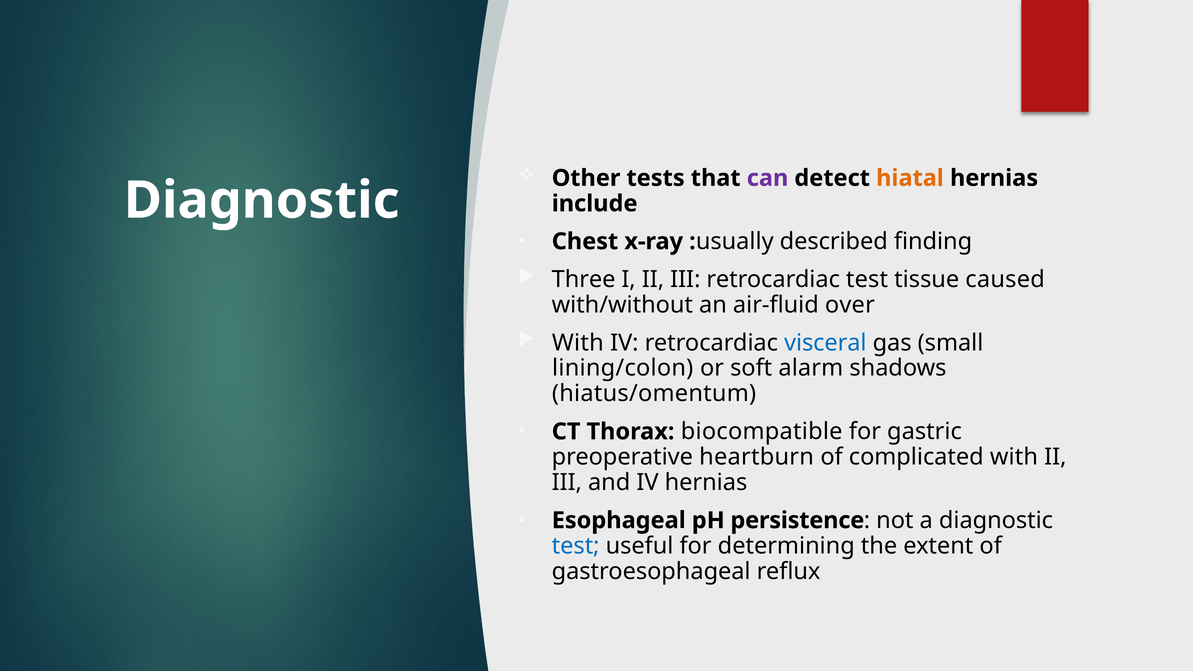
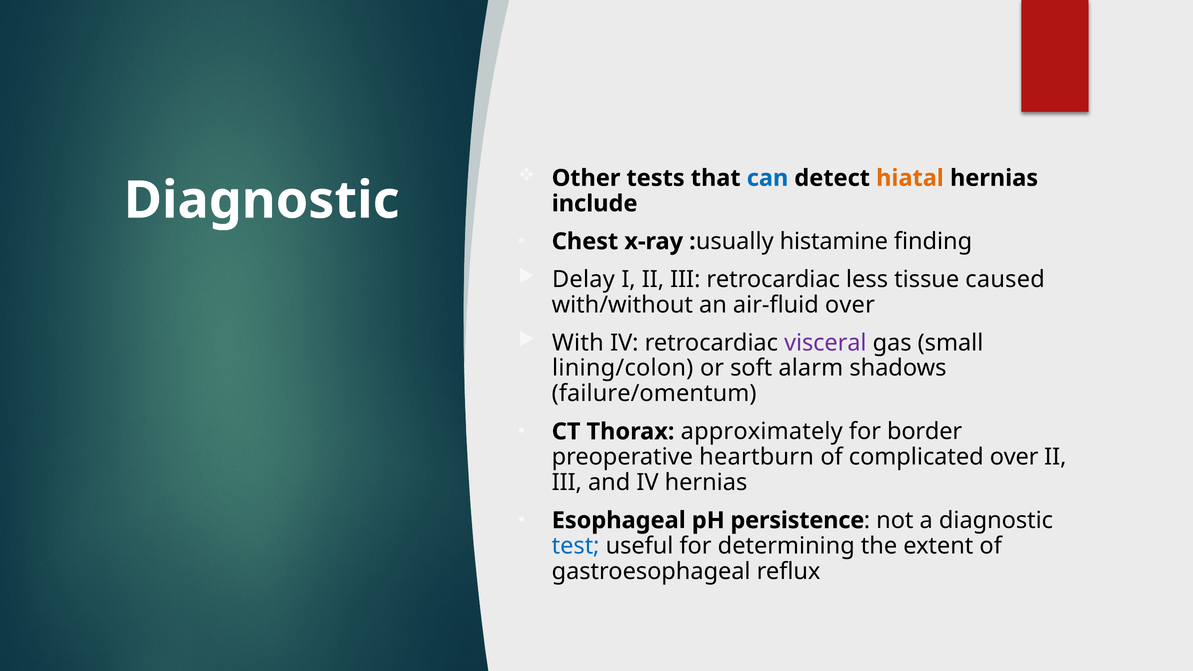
can colour: purple -> blue
described: described -> histamine
Three: Three -> Delay
retrocardiac test: test -> less
visceral colour: blue -> purple
hiatus/omentum: hiatus/omentum -> failure/omentum
biocompatible: biocompatible -> approximately
gastric: gastric -> border
complicated with: with -> over
